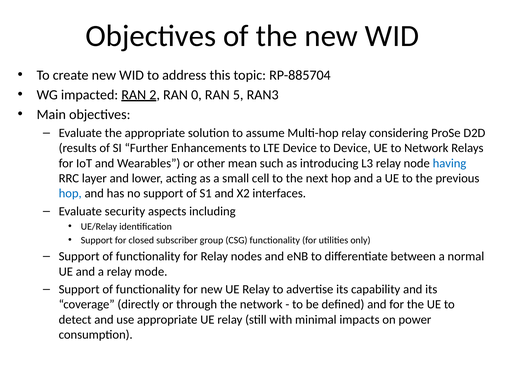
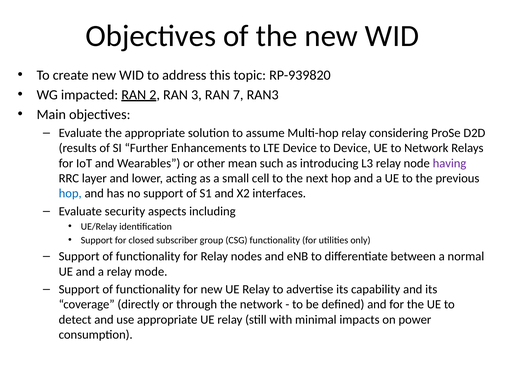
RP-885704: RP-885704 -> RP-939820
0: 0 -> 3
5: 5 -> 7
having colour: blue -> purple
